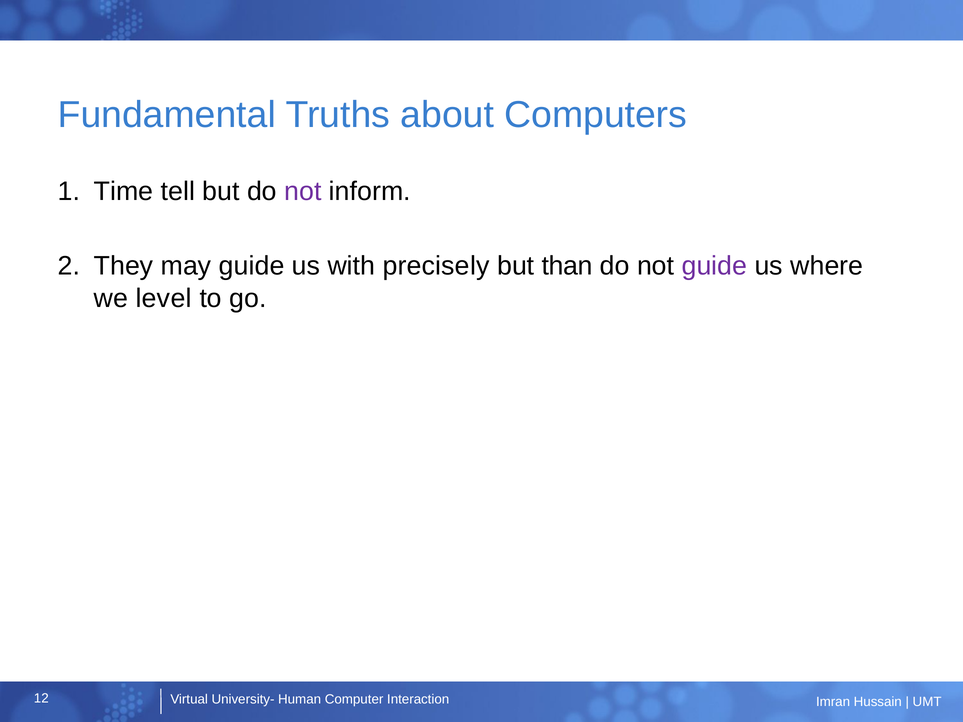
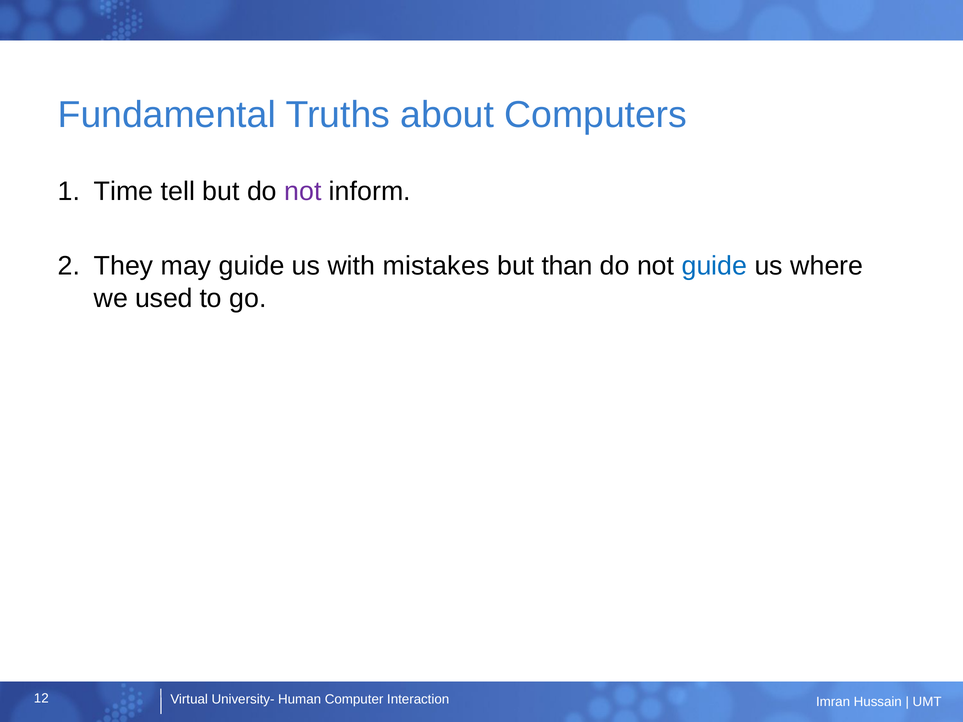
precisely: precisely -> mistakes
guide at (714, 266) colour: purple -> blue
level: level -> used
